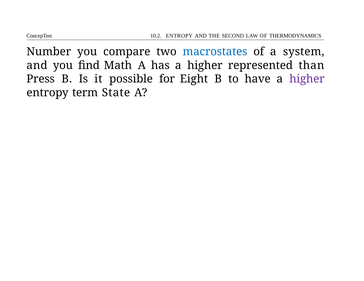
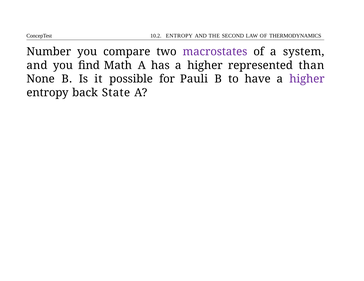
macrostates colour: blue -> purple
Press: Press -> None
Eight: Eight -> Pauli
term: term -> back
